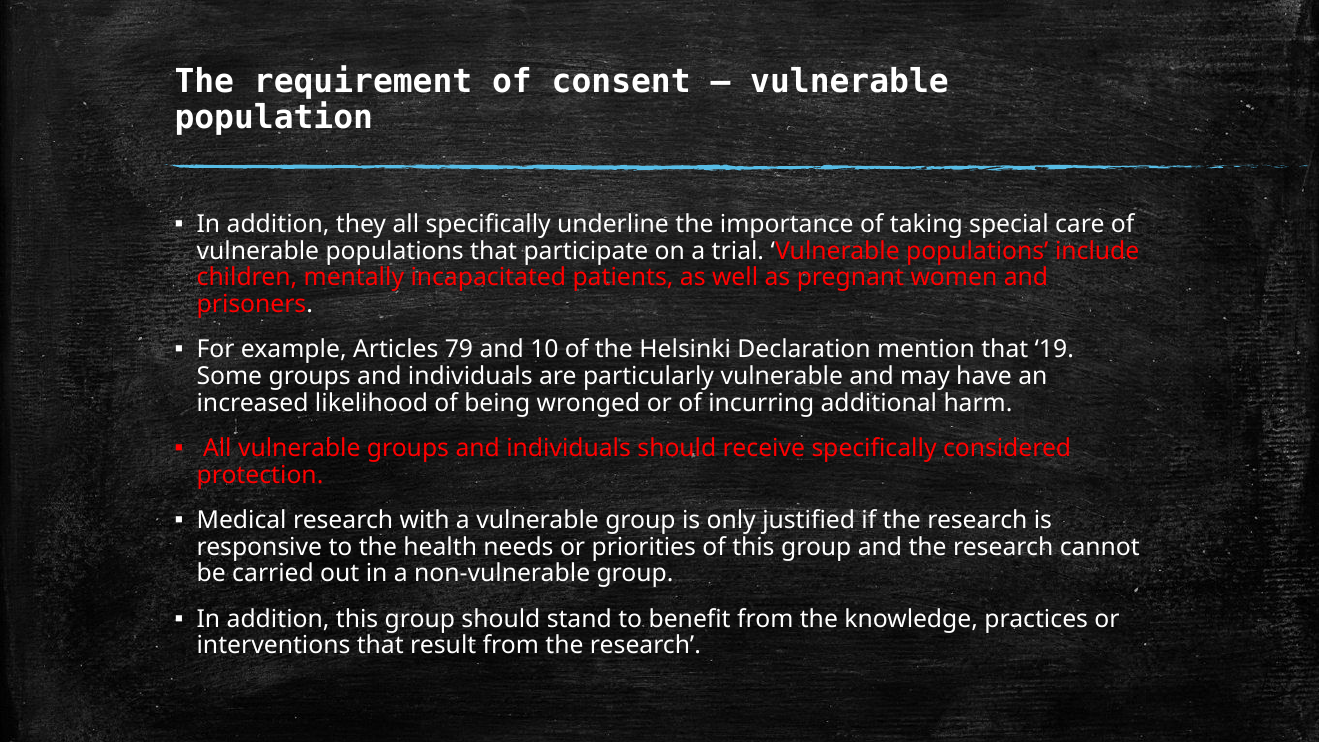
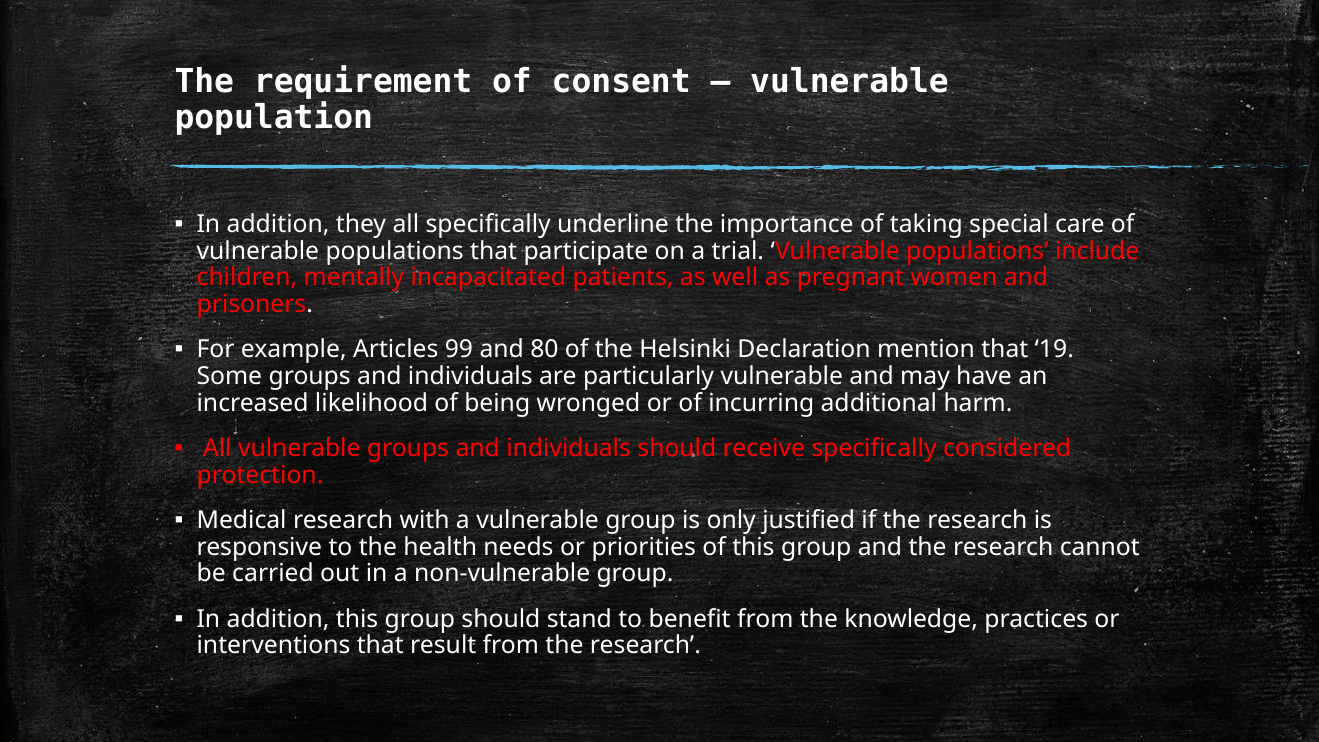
79: 79 -> 99
10: 10 -> 80
